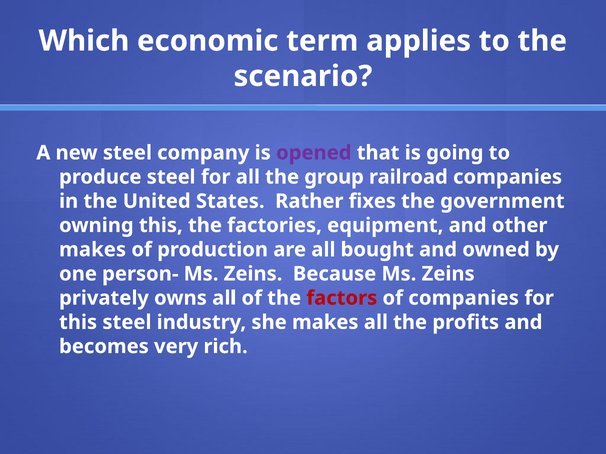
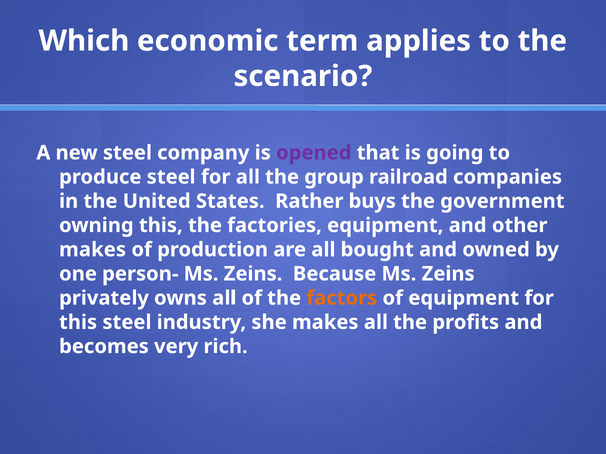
fixes: fixes -> buys
factors colour: red -> orange
of companies: companies -> equipment
